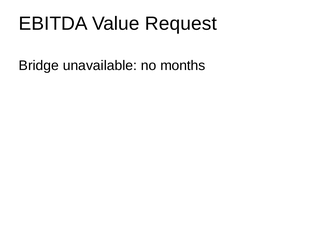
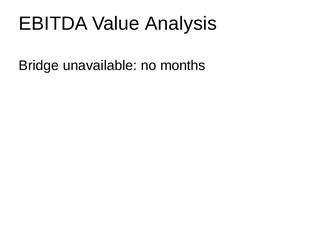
Request: Request -> Analysis
